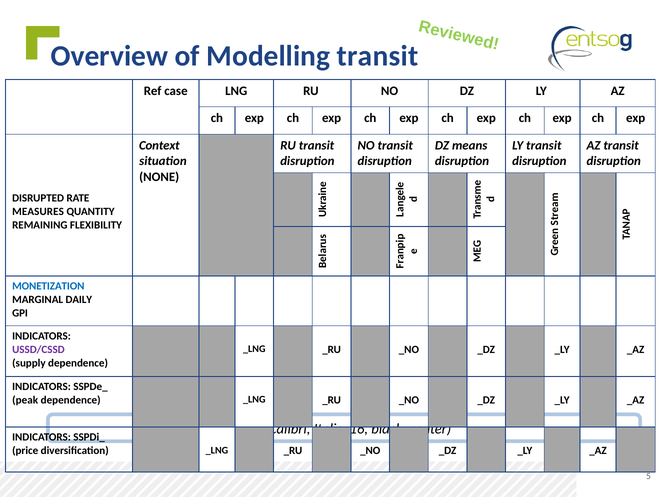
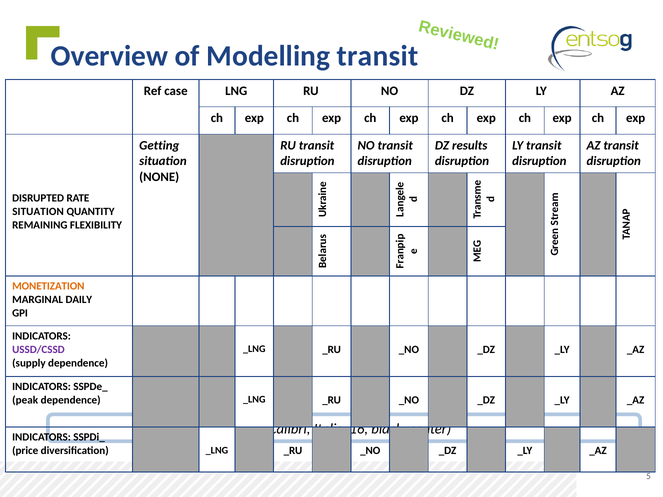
Context: Context -> Getting
means: means -> results
MEASURES at (38, 212): MEASURES -> SITUATION
MONETIZATION colour: blue -> orange
